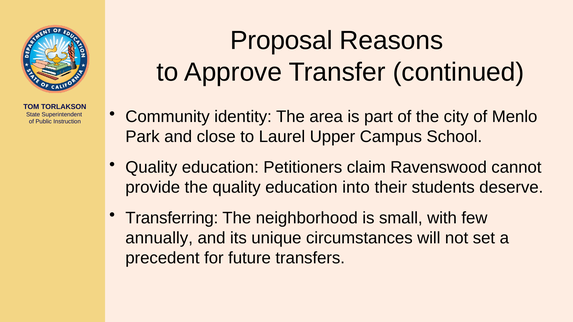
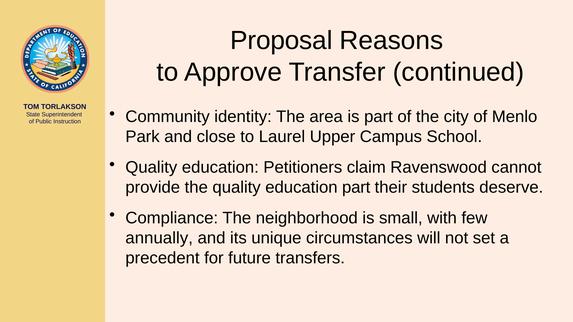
education into: into -> part
Transferring: Transferring -> Compliance
